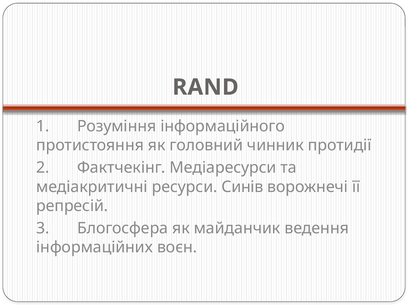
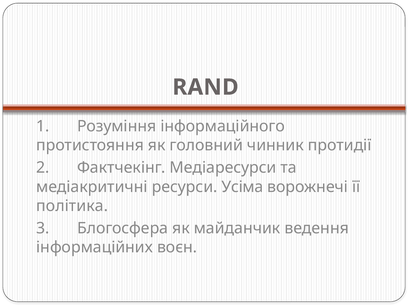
Синів: Синів -> Усіма
репресій: репресій -> політика
